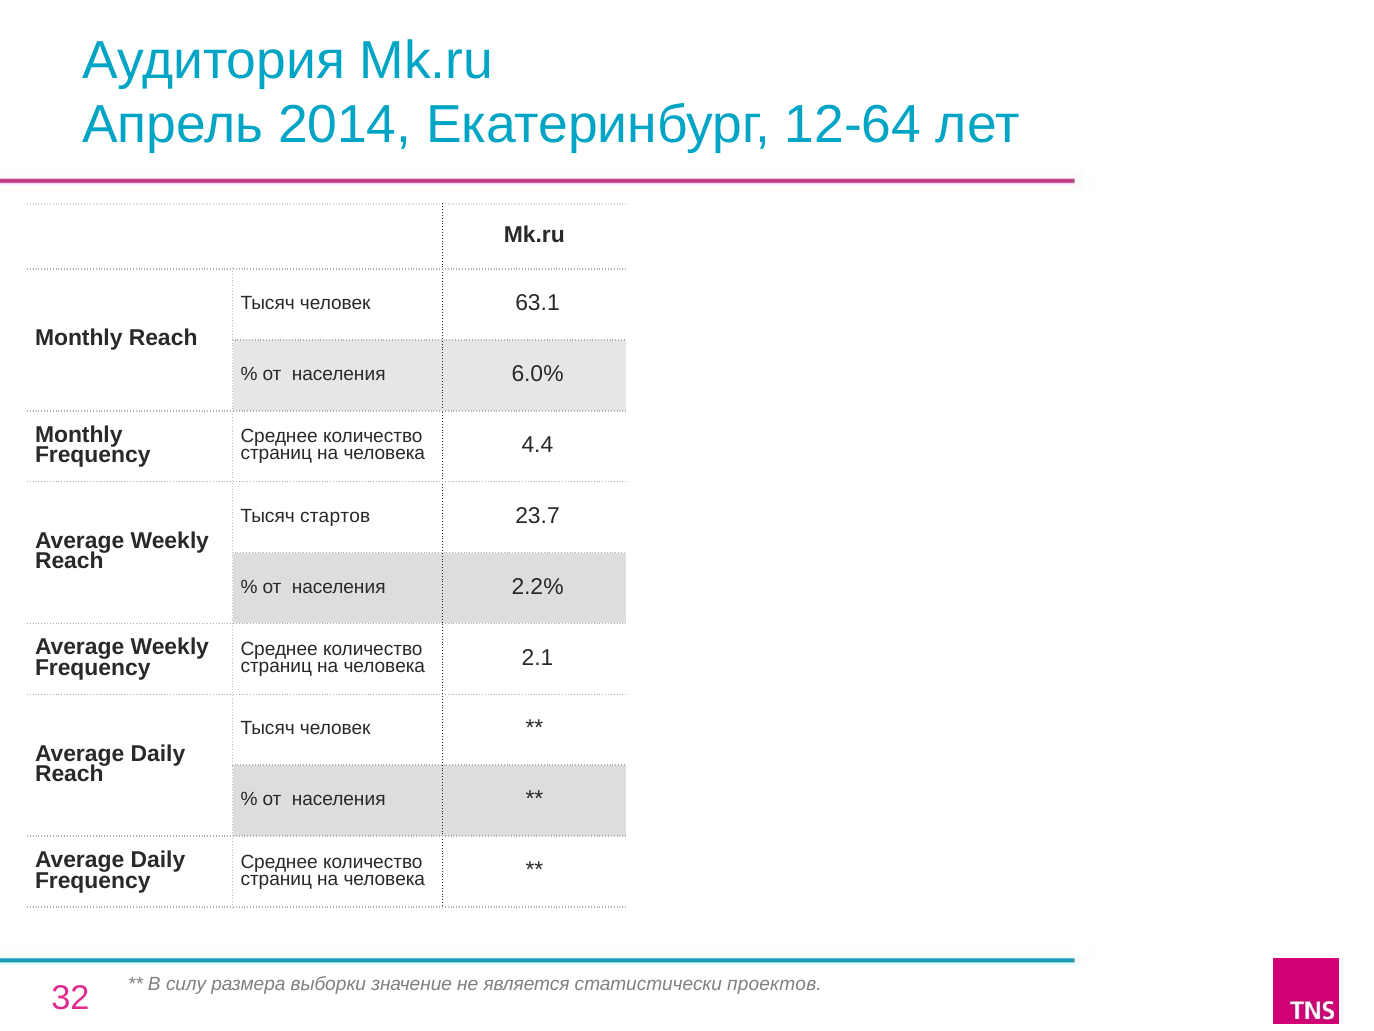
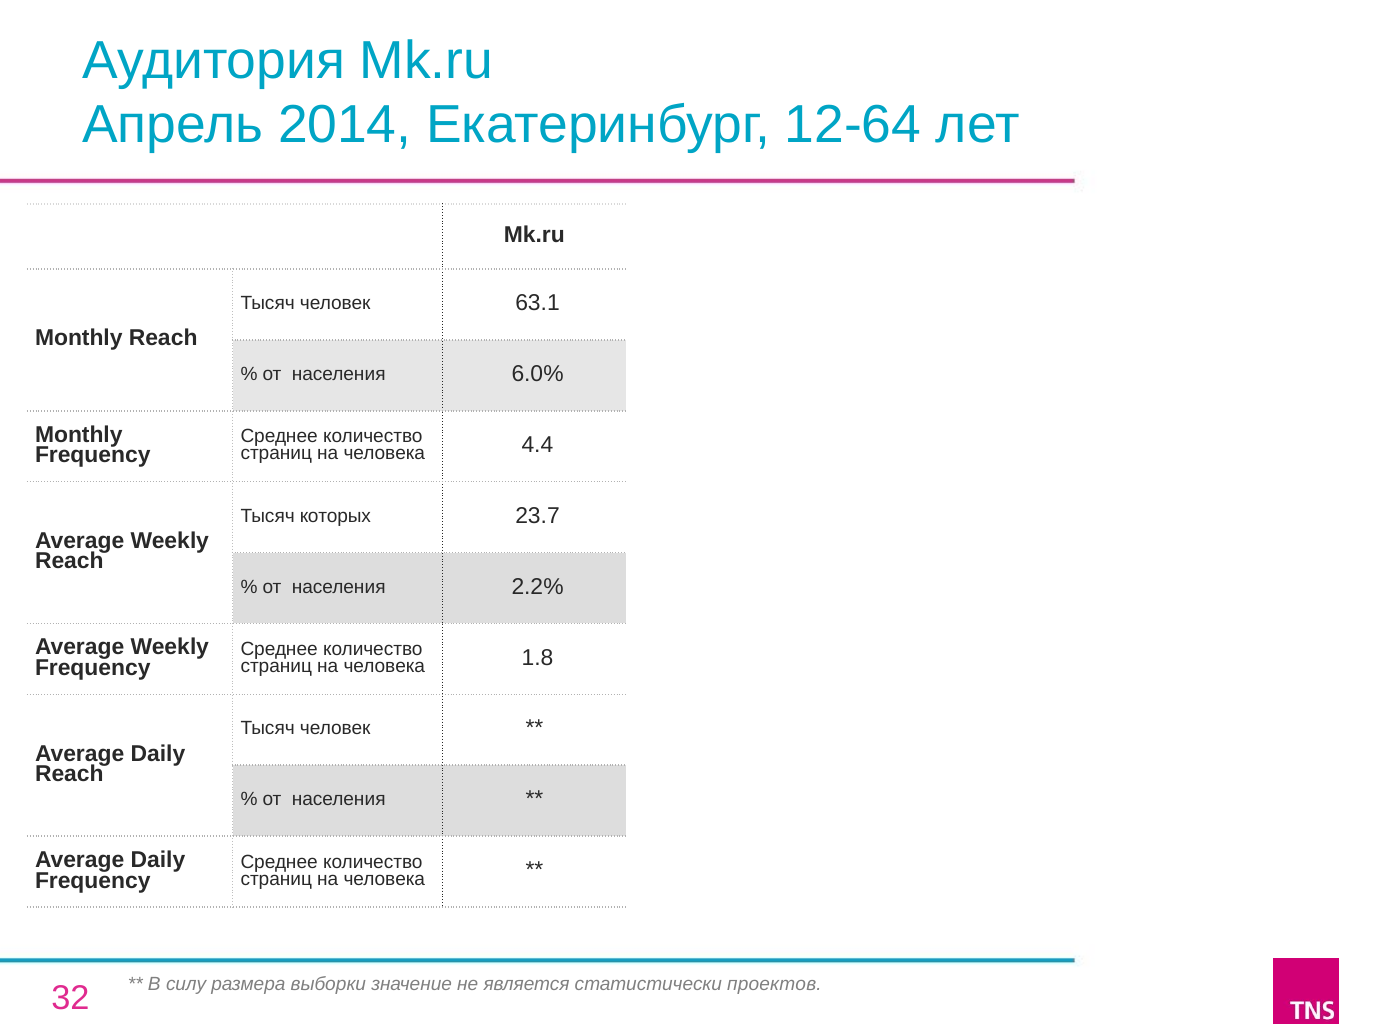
стартов: стартов -> которых
2.1: 2.1 -> 1.8
